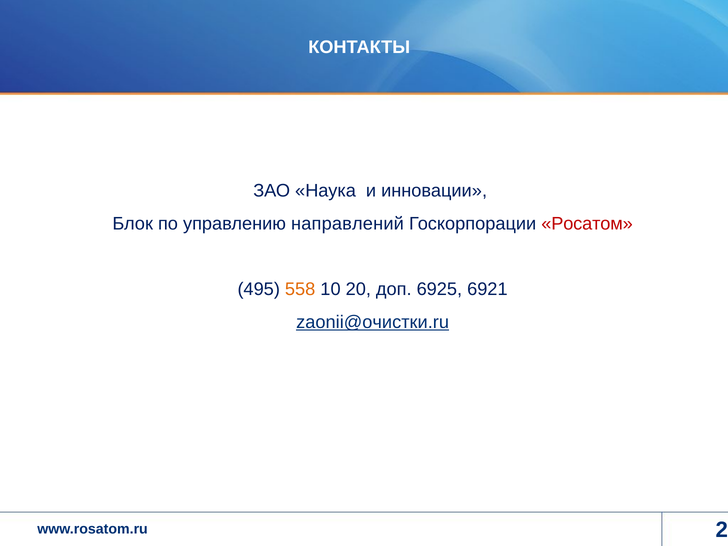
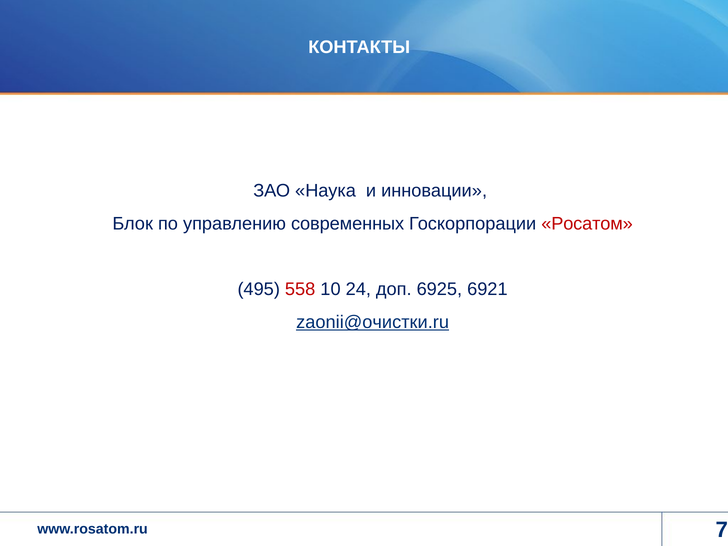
направлений: направлений -> современных
558 colour: orange -> red
20: 20 -> 24
2: 2 -> 7
